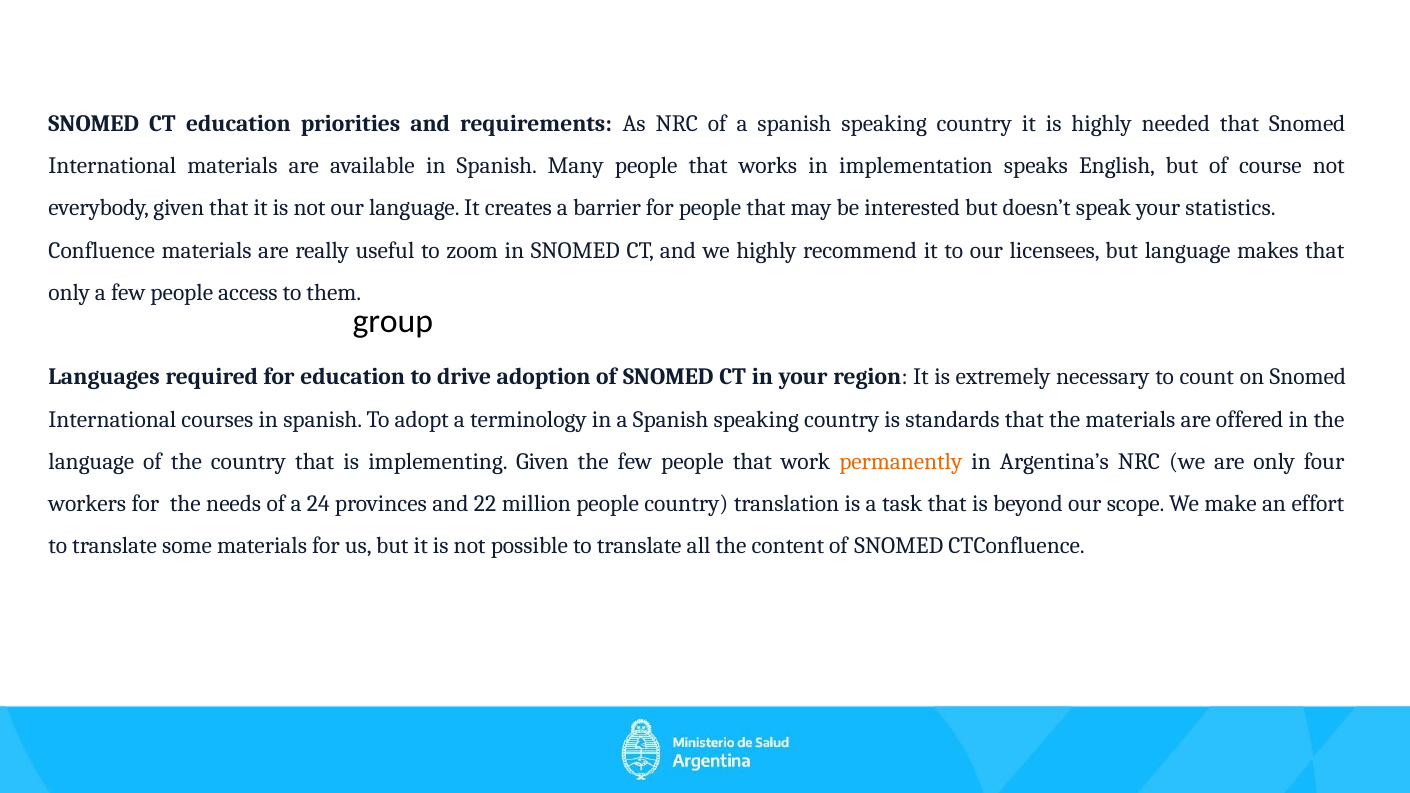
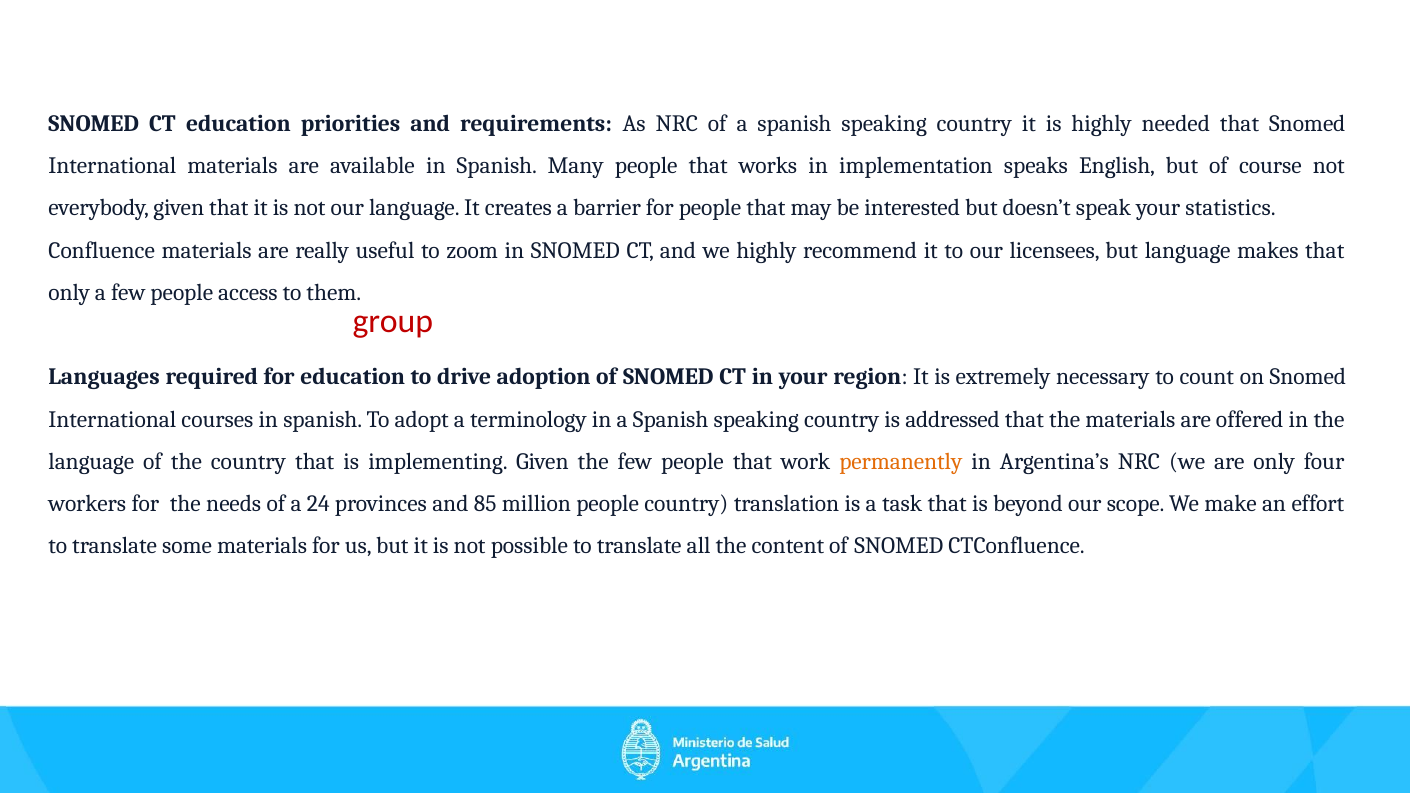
group colour: black -> red
standards: standards -> addressed
22: 22 -> 85
